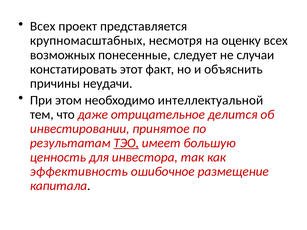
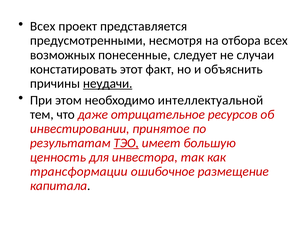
крупномасштабных: крупномасштабных -> предусмотренными
оценку: оценку -> отбора
неудачи underline: none -> present
делится: делится -> ресурсов
эффективность: эффективность -> трансформации
